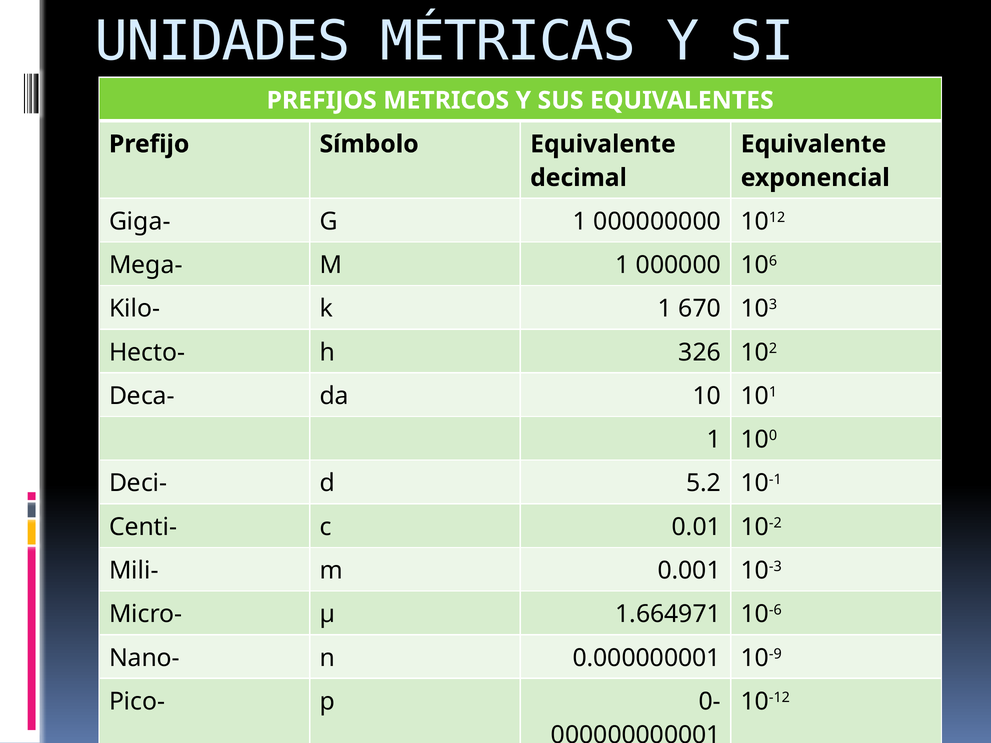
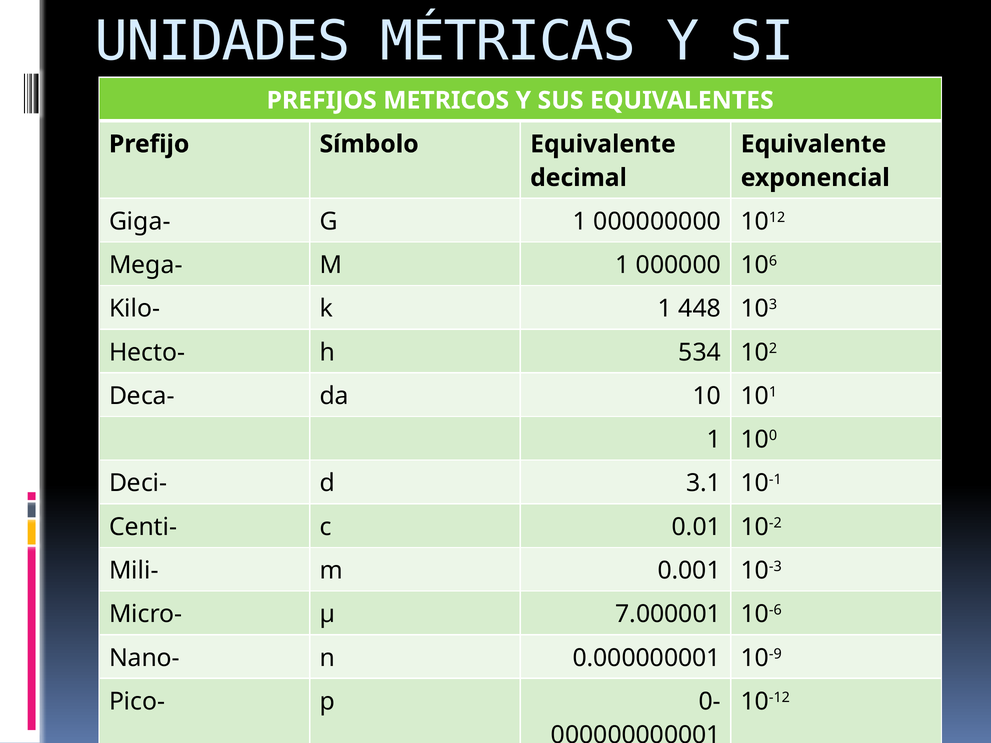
670: 670 -> 448
326: 326 -> 534
5.2: 5.2 -> 3.1
1.664971: 1.664971 -> 7.000001
